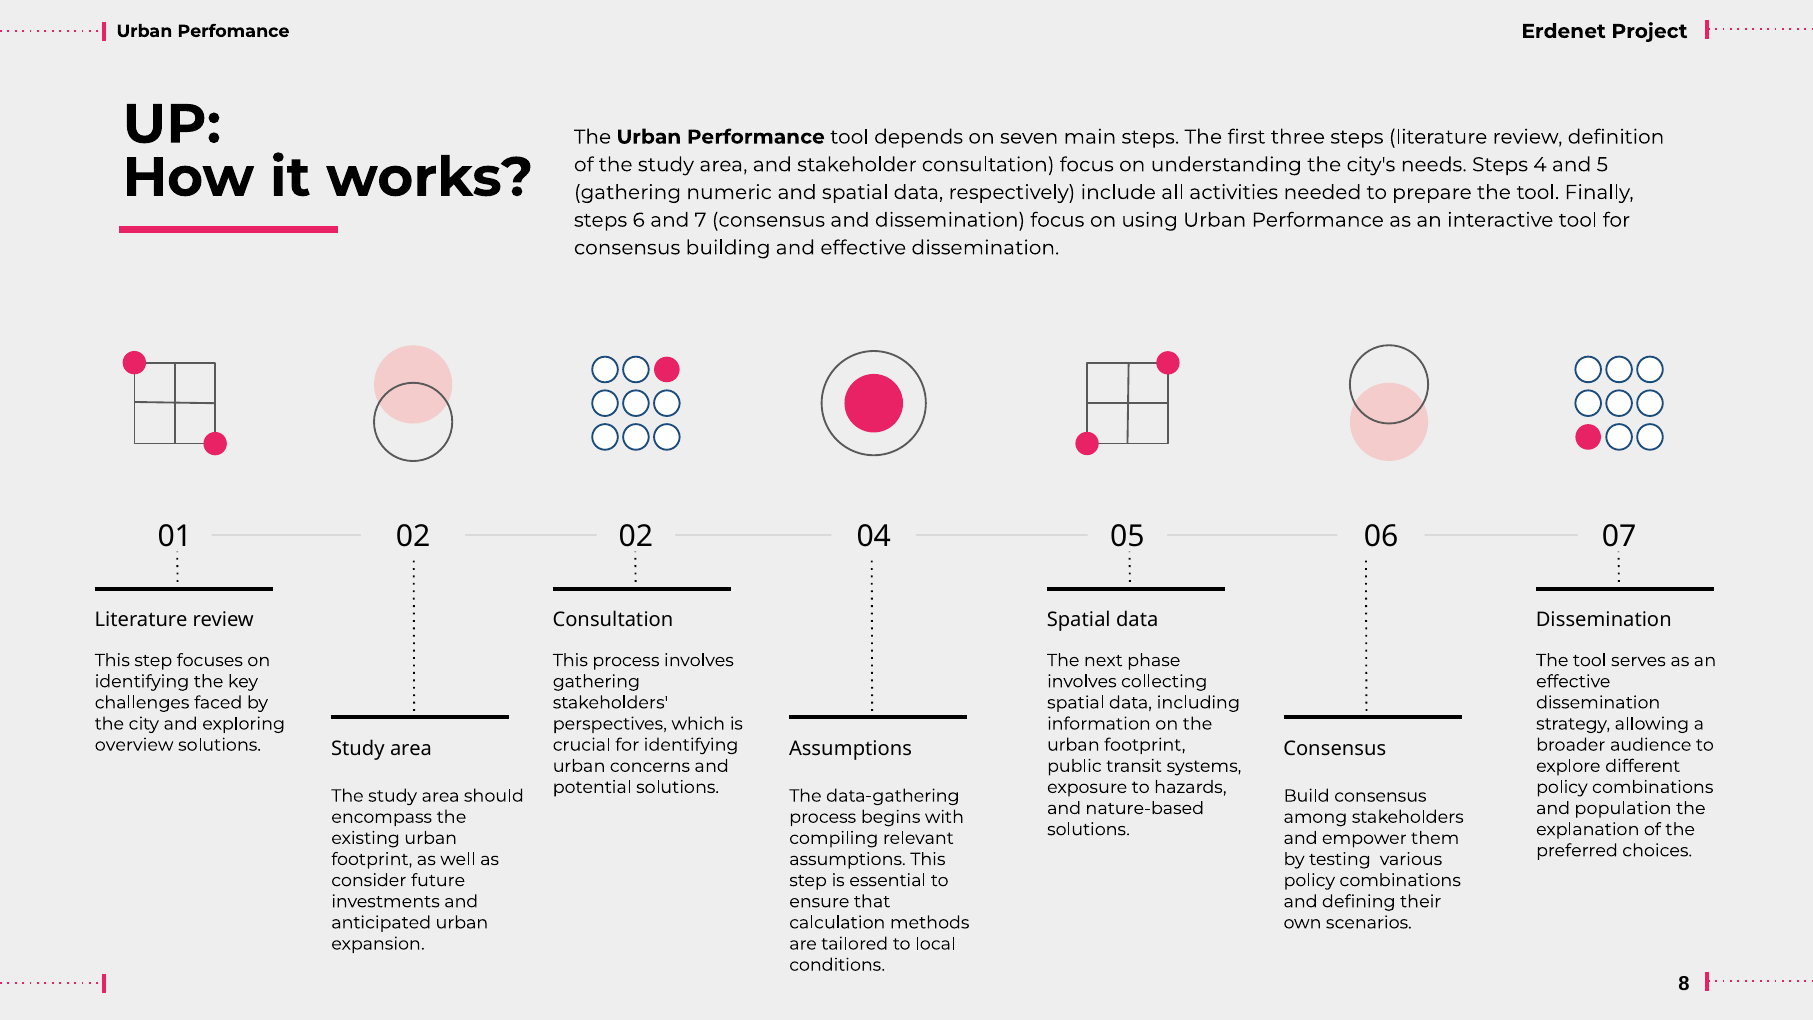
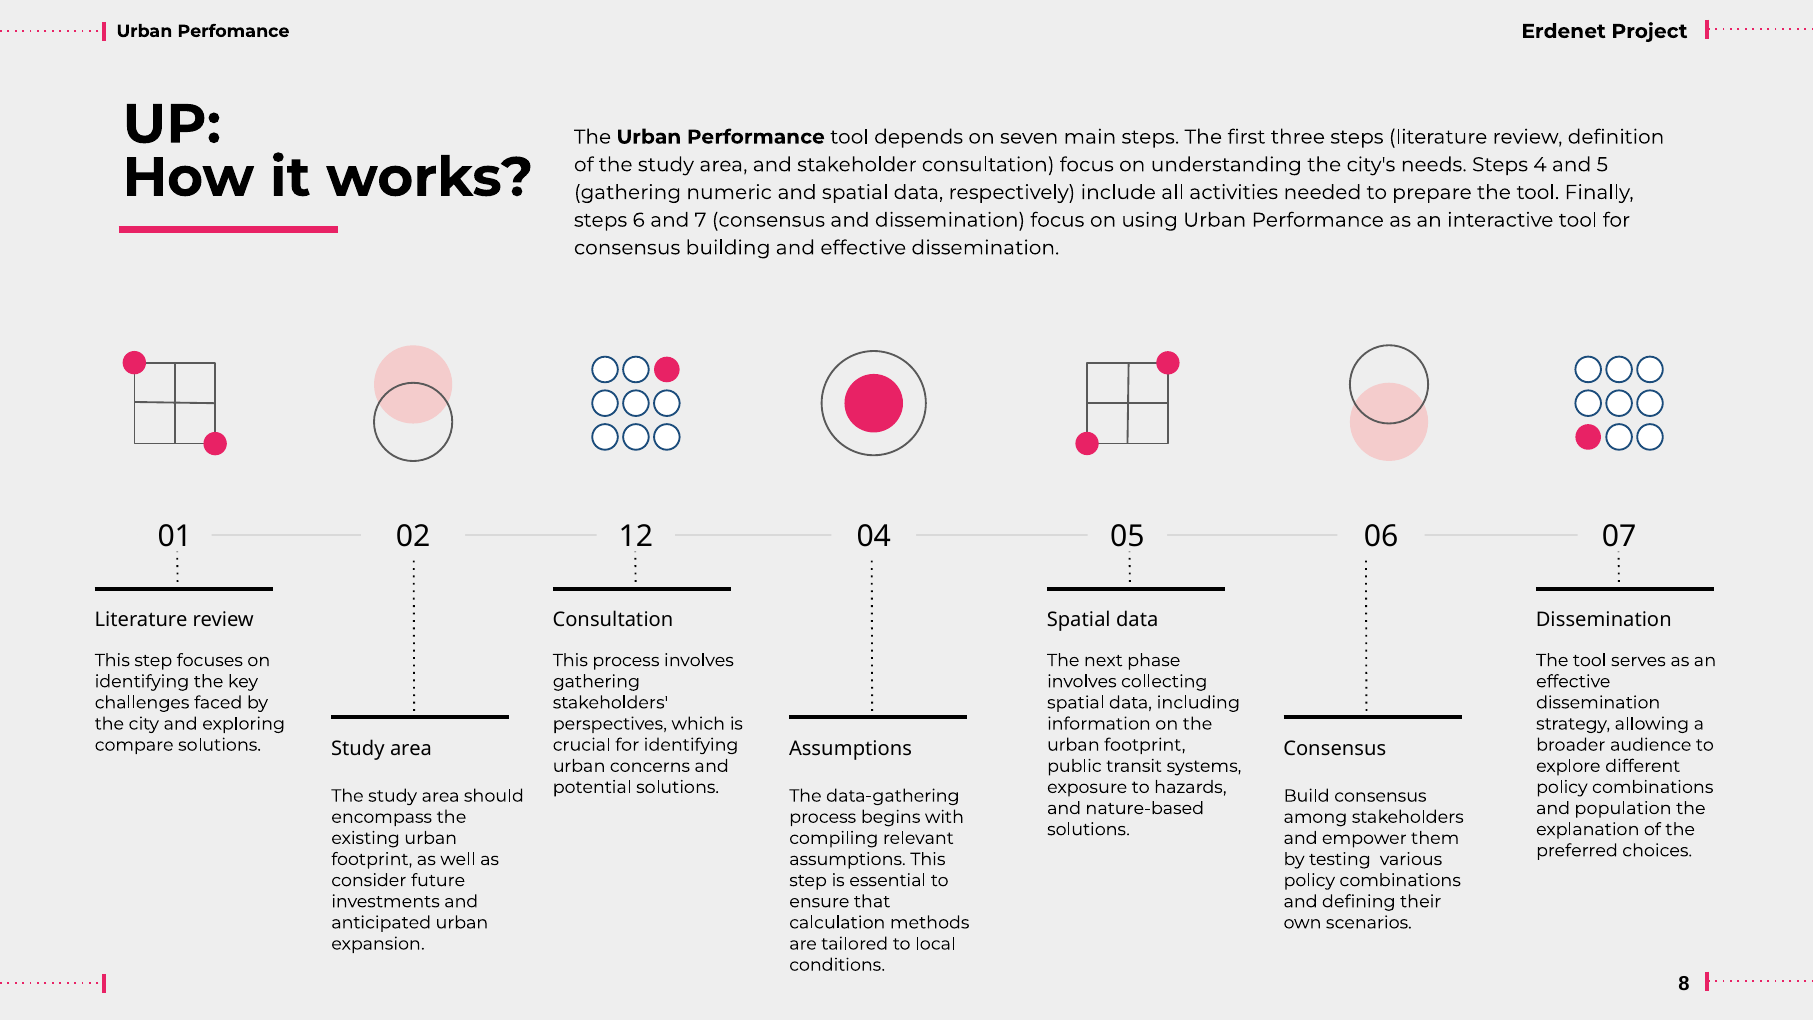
02 02: 02 -> 12
overview: overview -> compare
